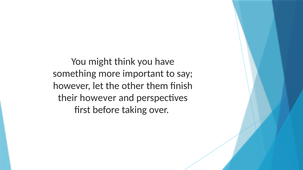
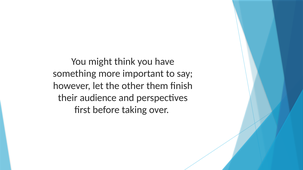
their however: however -> audience
